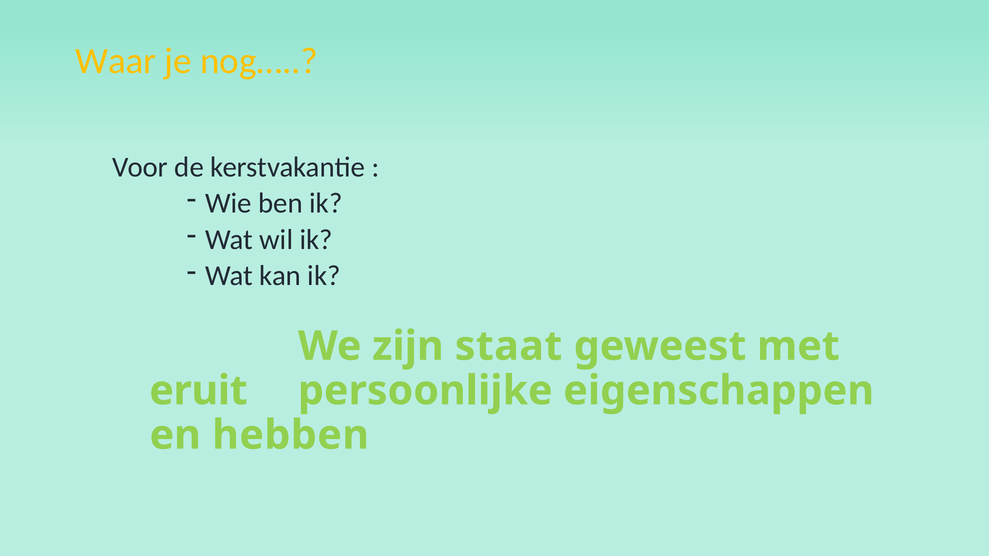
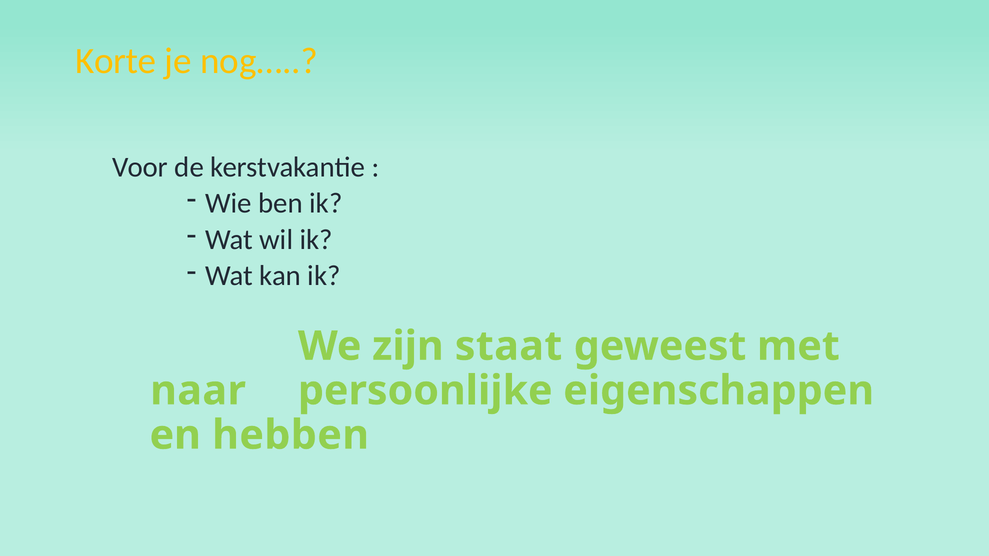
Waar: Waar -> Korte
eruit: eruit -> naar
